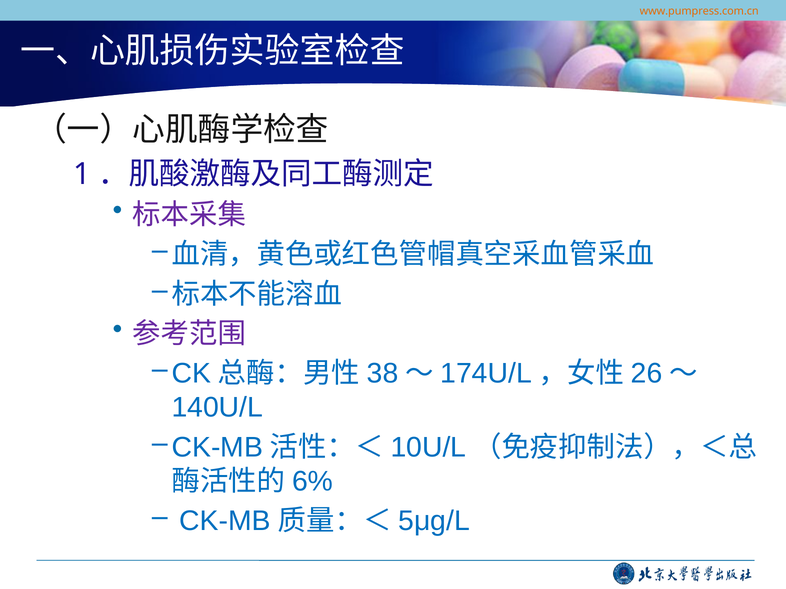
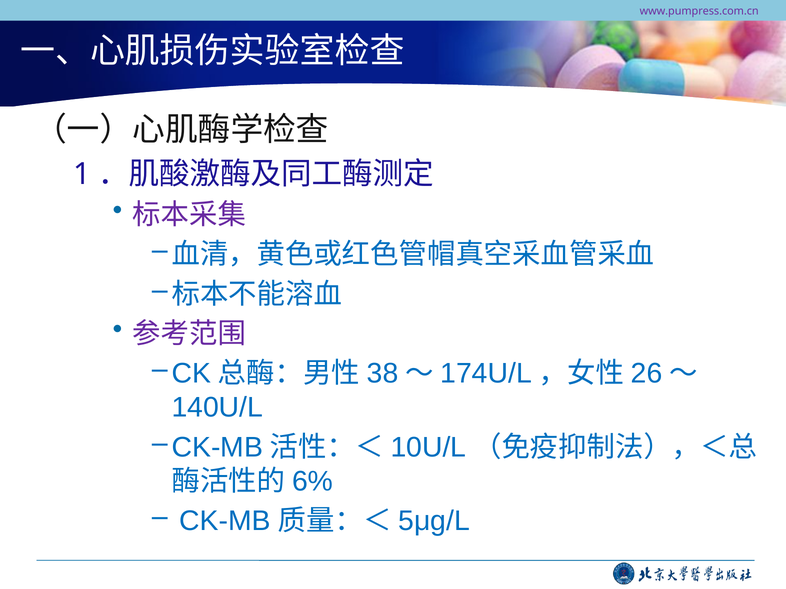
www.pumpress.com.cn colour: orange -> purple
